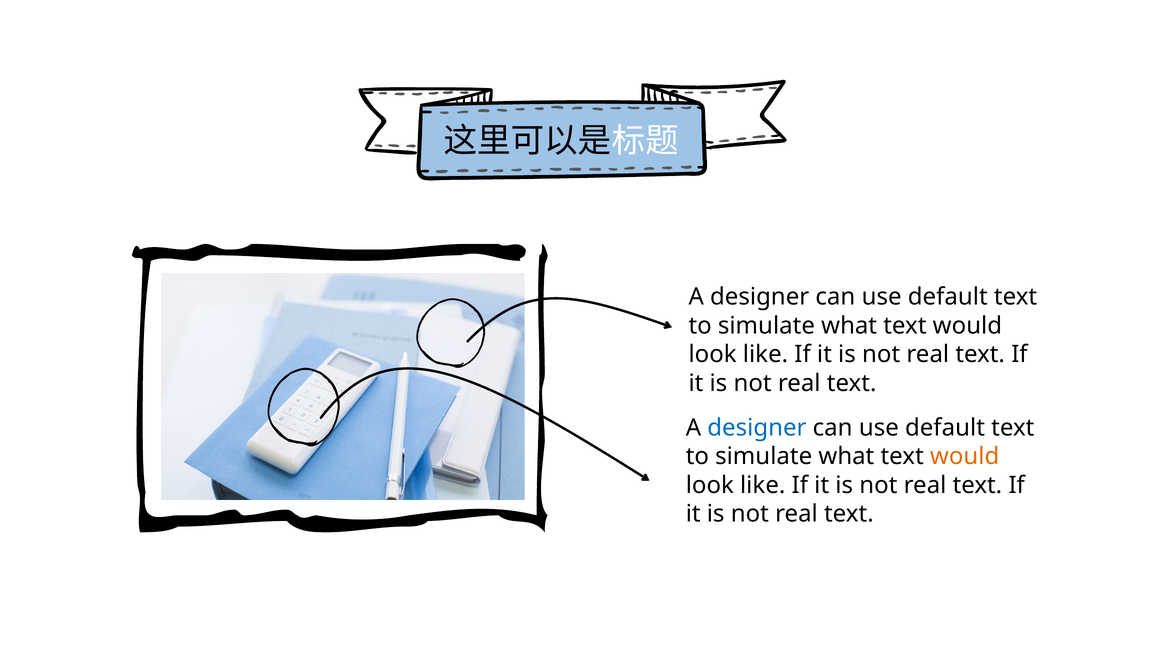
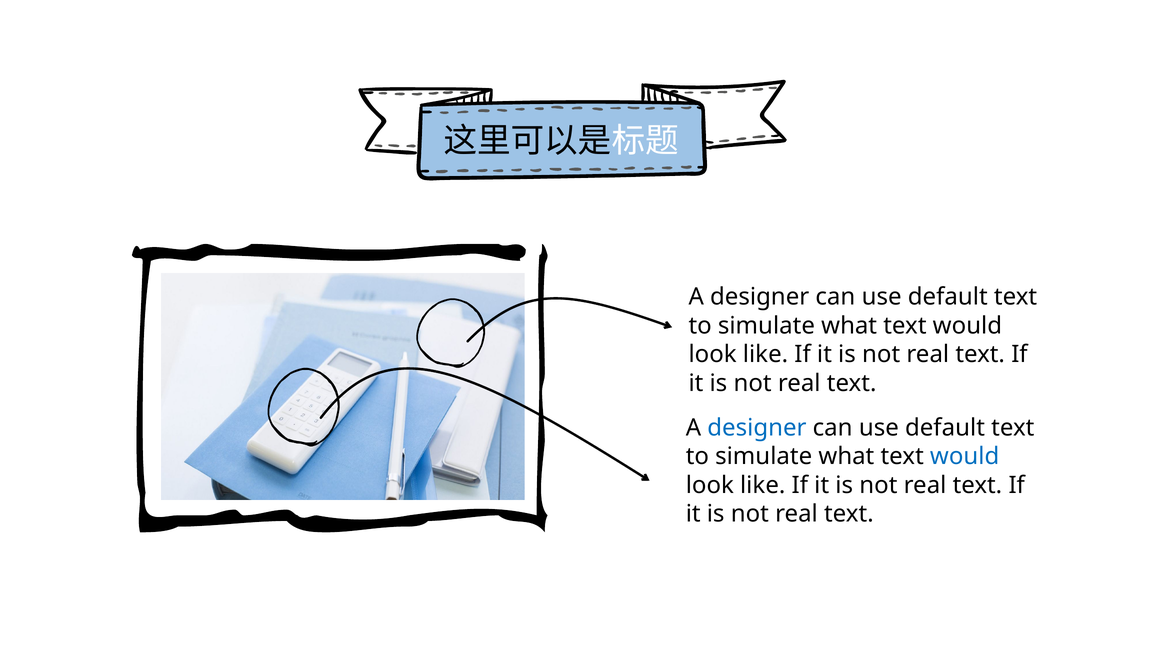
would at (965, 456) colour: orange -> blue
